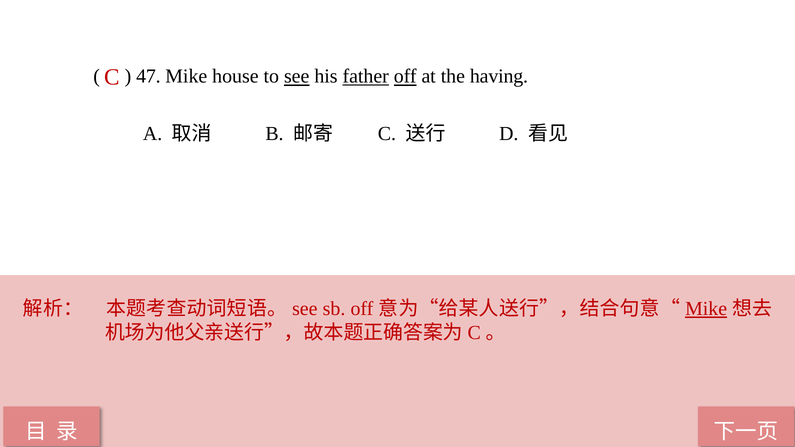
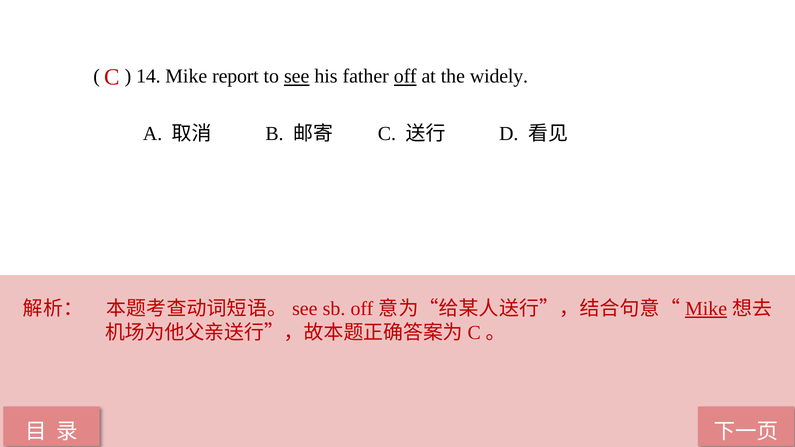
47: 47 -> 14
house: house -> report
father underline: present -> none
having: having -> widely
